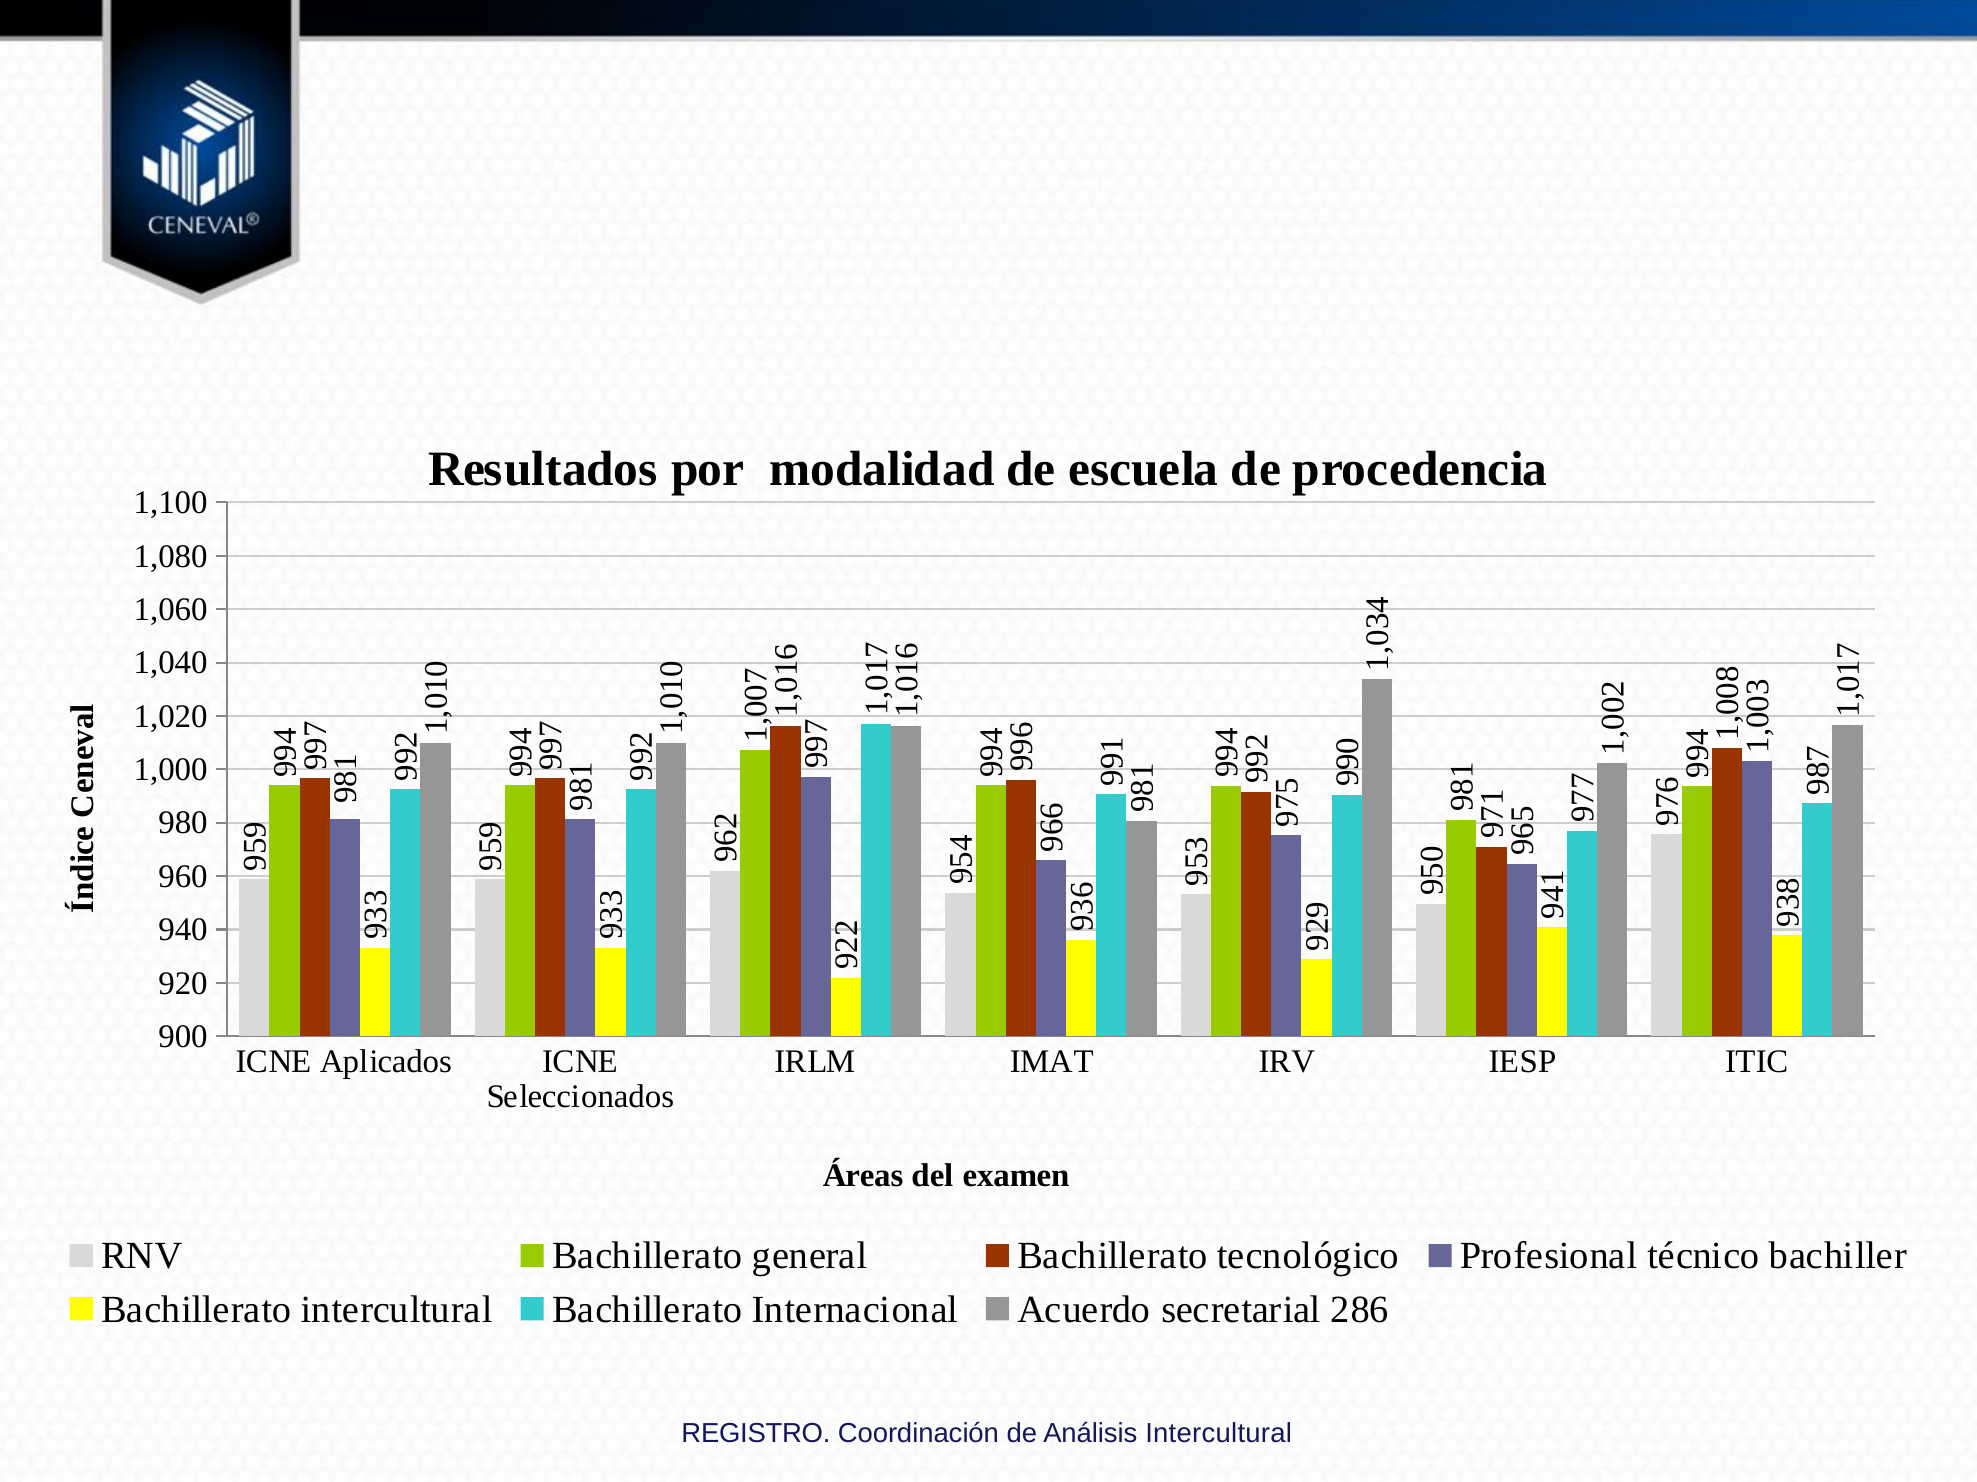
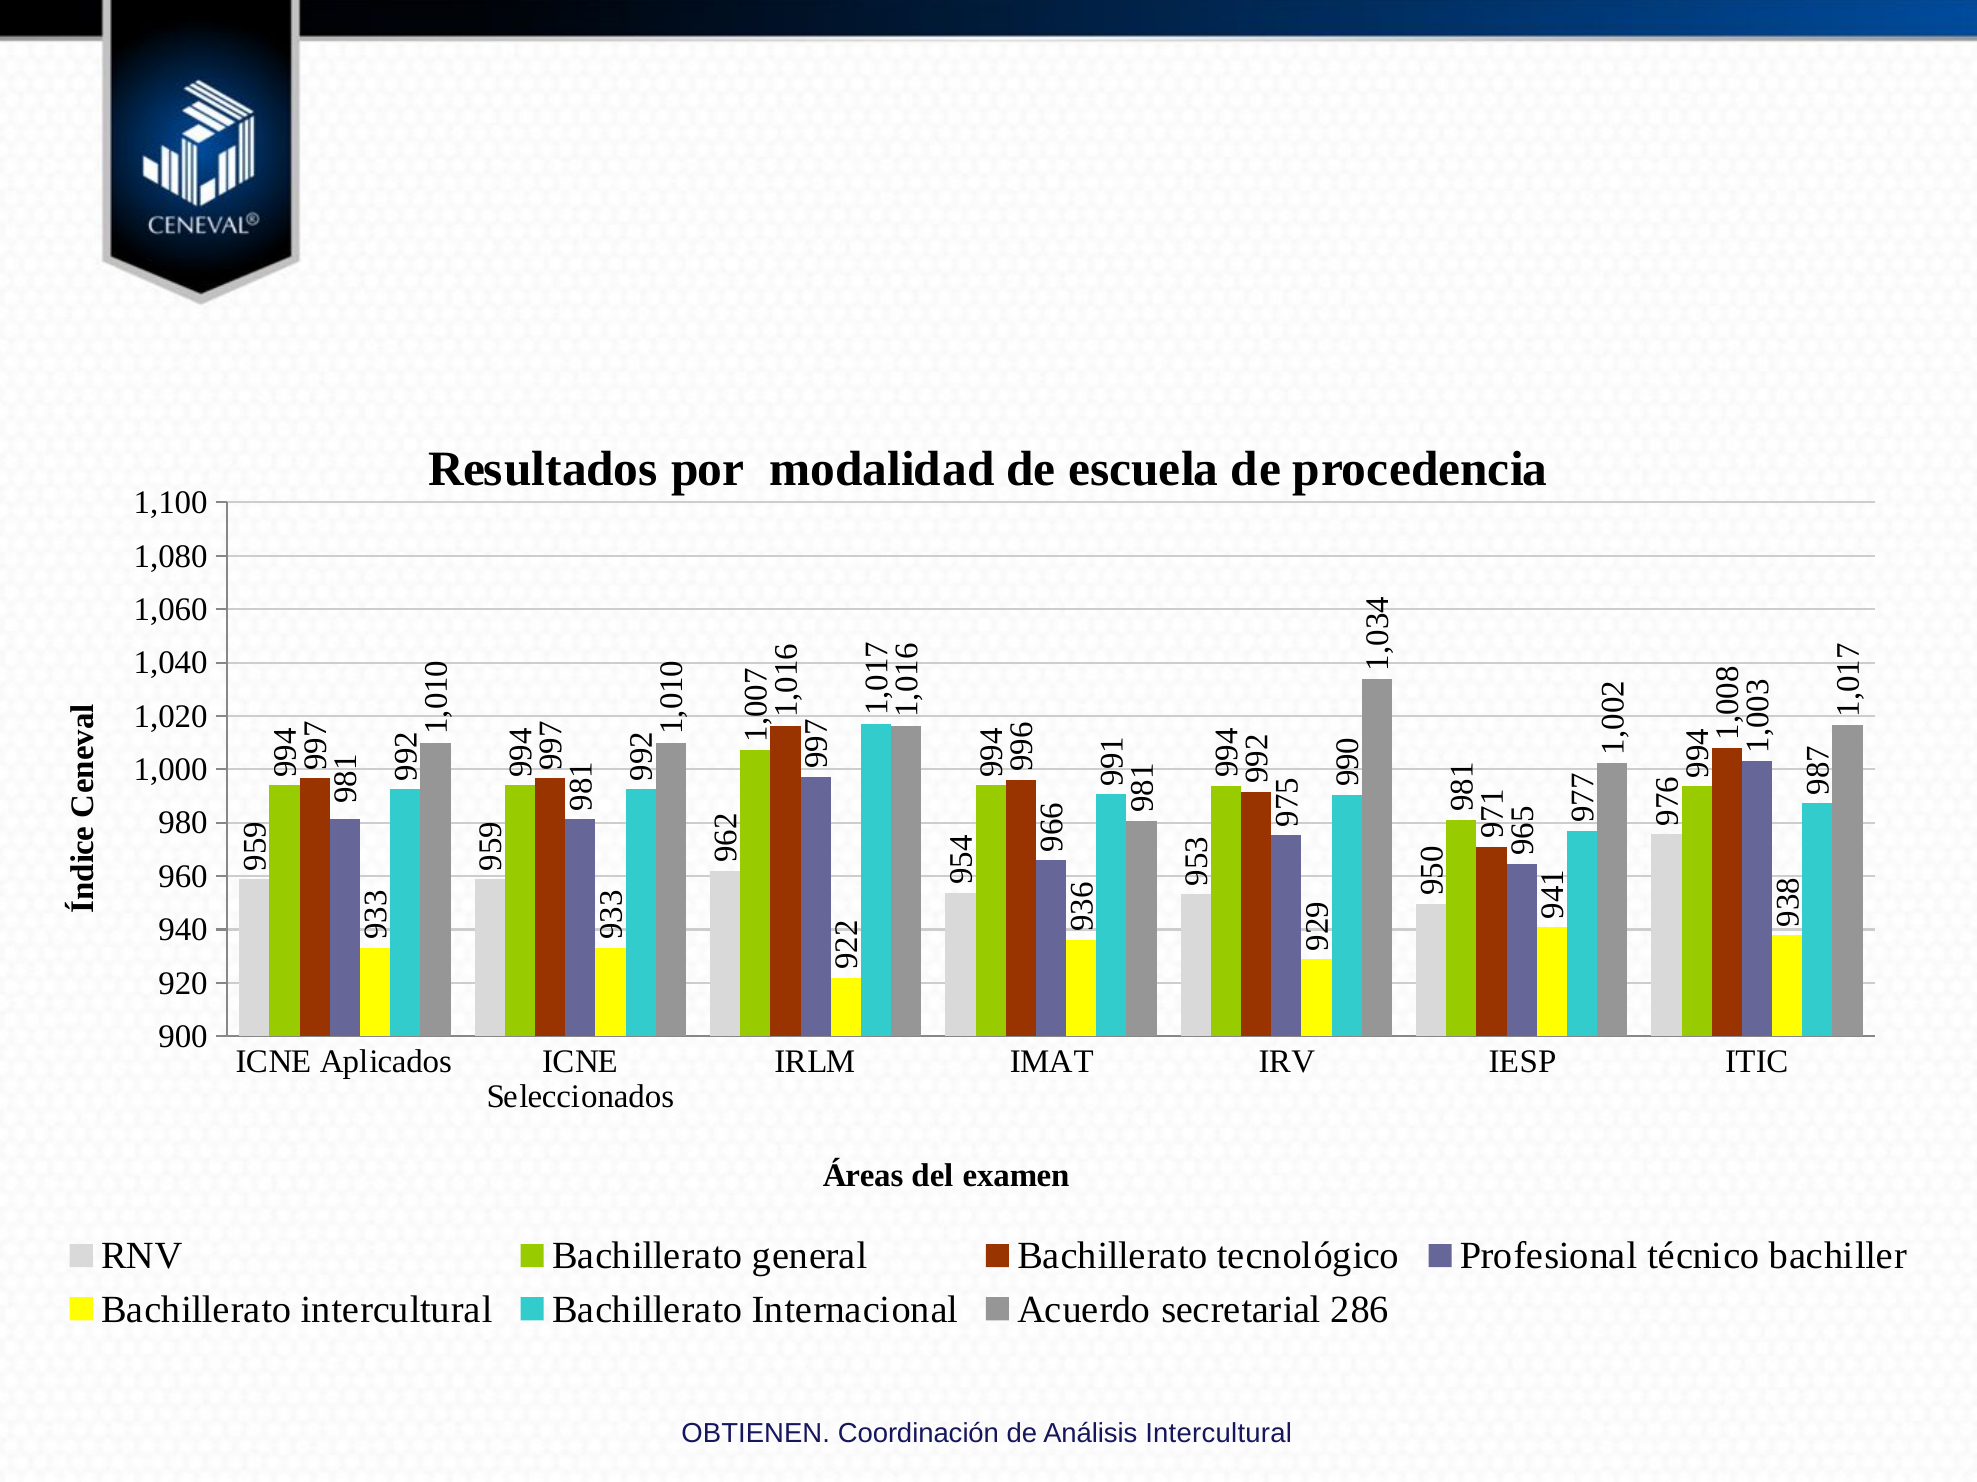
REGISTRO: REGISTRO -> OBTIENEN
